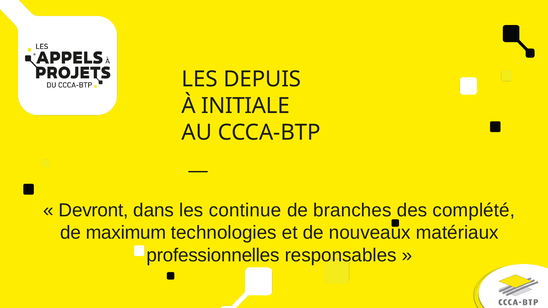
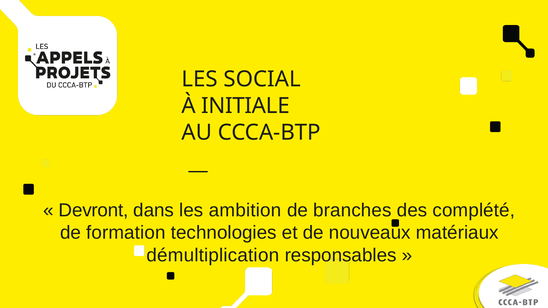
DEPUIS: DEPUIS -> SOCIAL
continue: continue -> ambition
maximum: maximum -> formation
professionnelles: professionnelles -> démultiplication
